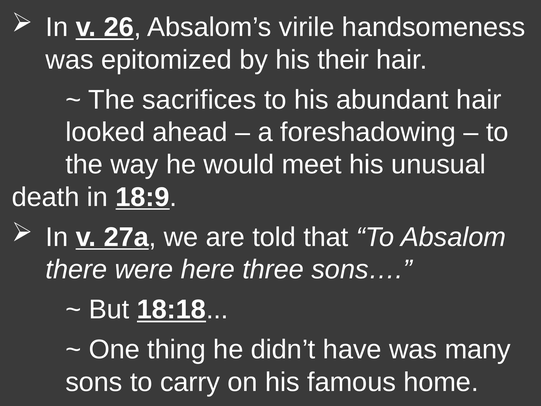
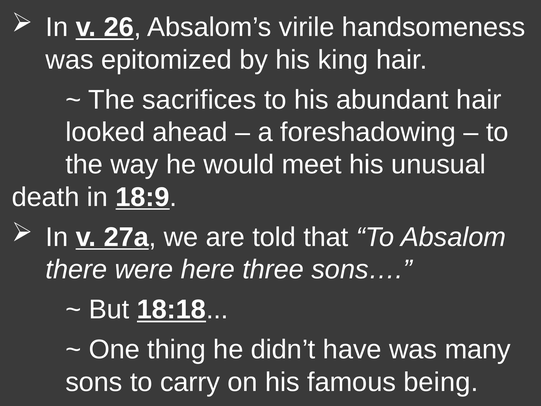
their: their -> king
home: home -> being
